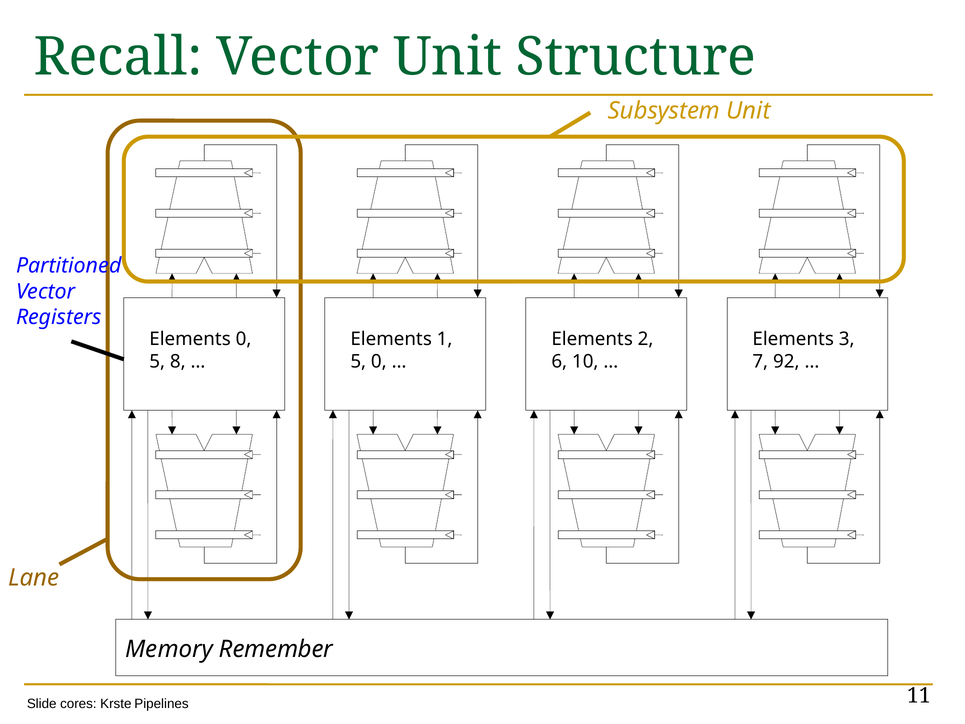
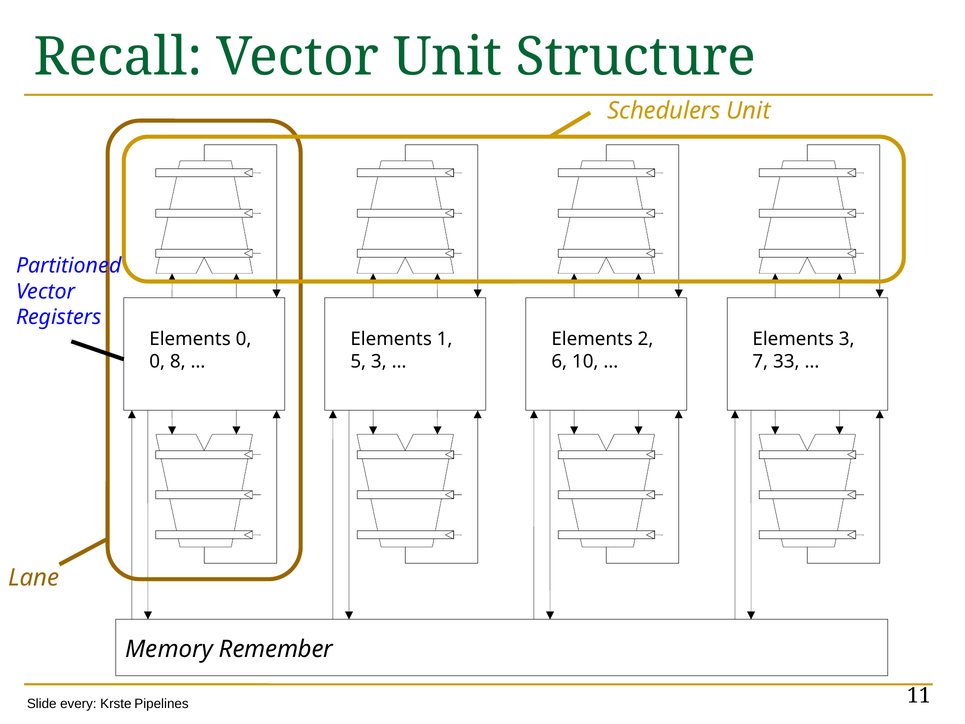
Subsystem: Subsystem -> Schedulers
5 at (157, 361): 5 -> 0
5 0: 0 -> 3
92: 92 -> 33
cores: cores -> every
